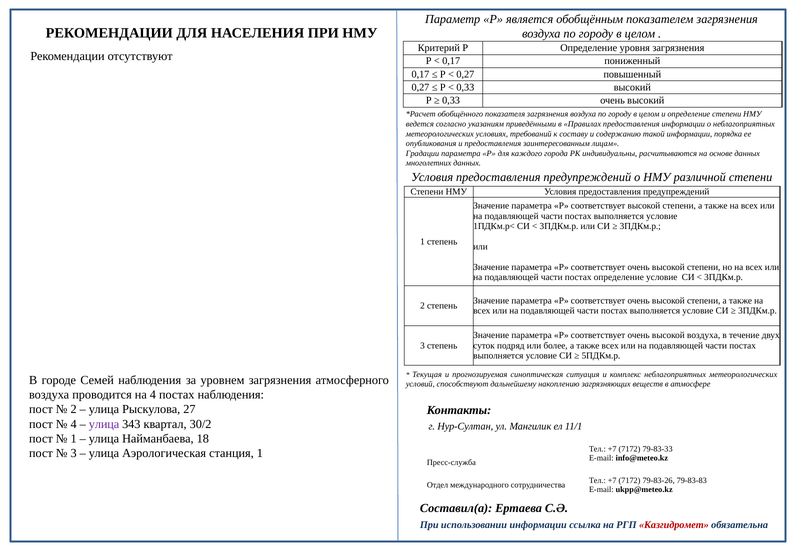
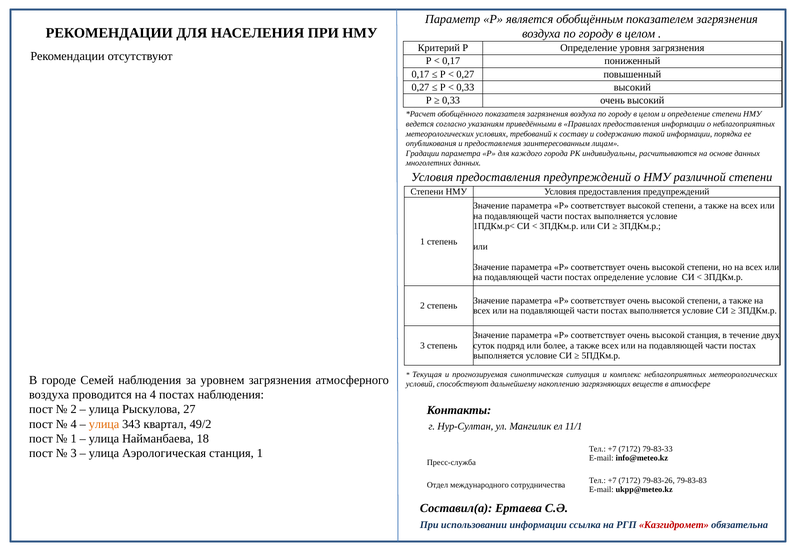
высокой воздуха: воздуха -> станция
улица at (104, 424) colour: purple -> orange
30/2: 30/2 -> 49/2
